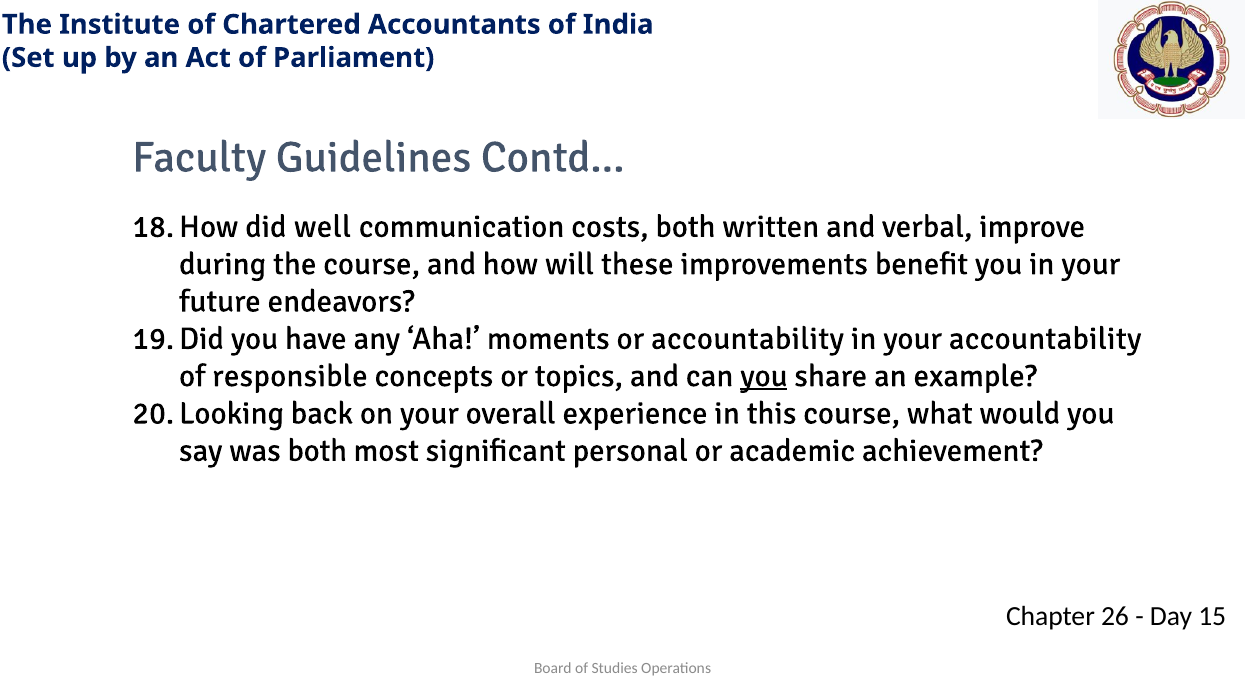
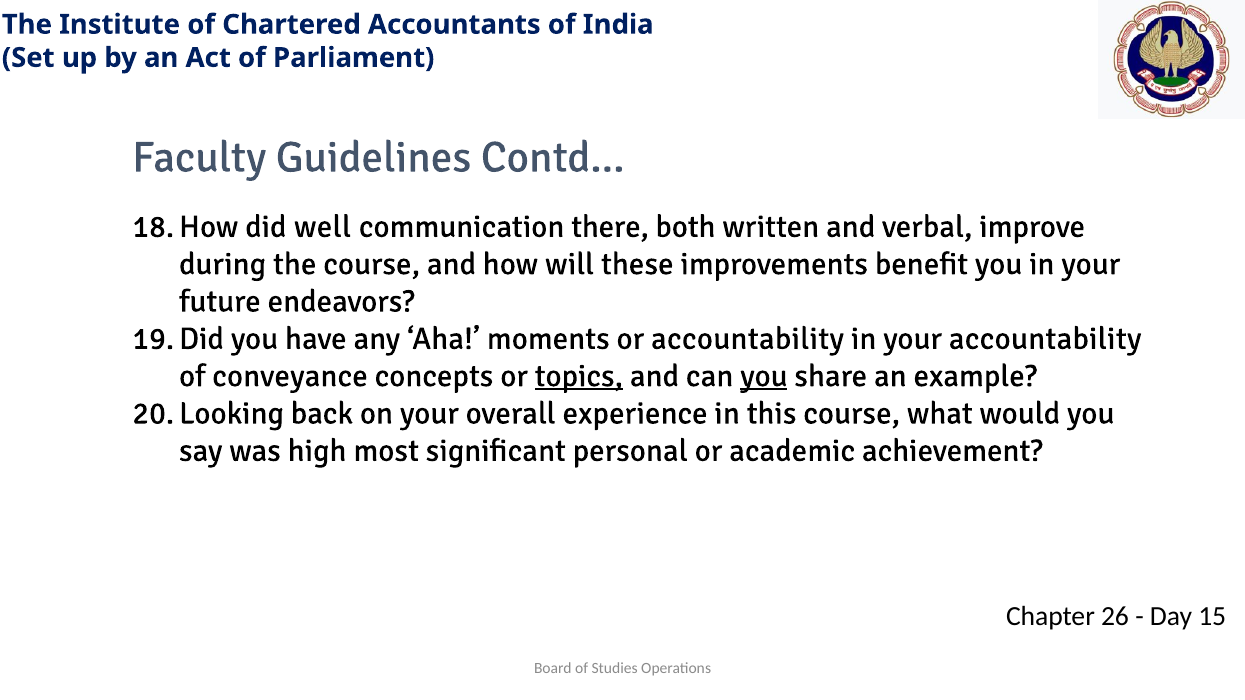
costs: costs -> there
responsible: responsible -> conveyance
topics underline: none -> present
was both: both -> high
